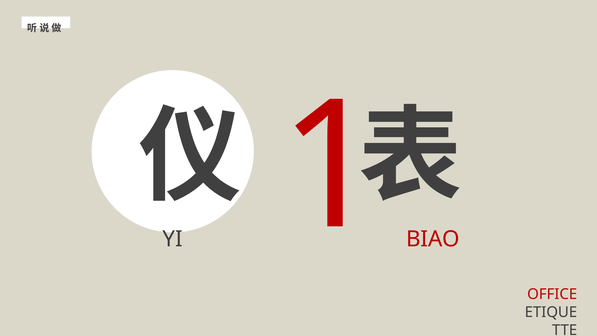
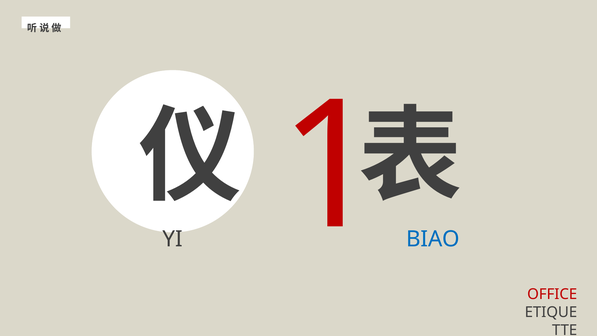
BIAO colour: red -> blue
